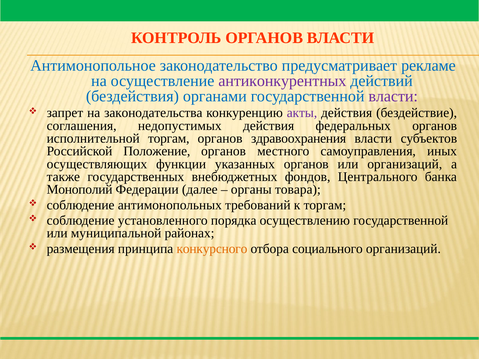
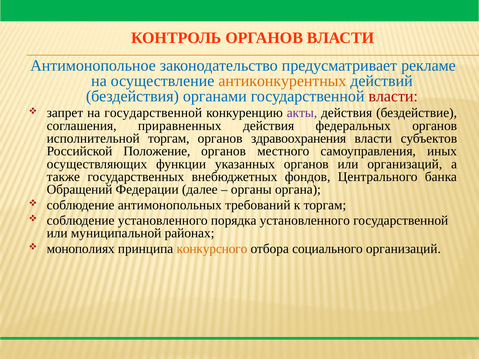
антиконкурентных colour: purple -> orange
власти at (393, 96) colour: purple -> red
на законодательства: законодательства -> государственной
недопустимых: недопустимых -> приравненных
Монополий: Монополий -> Обращений
товара: товара -> органа
порядка осуществлению: осуществлению -> установленного
размещения: размещения -> монополиях
